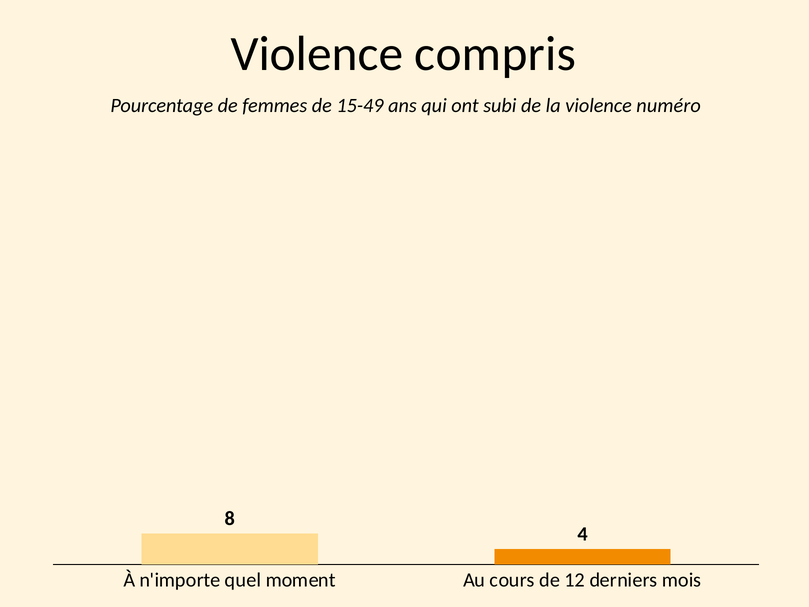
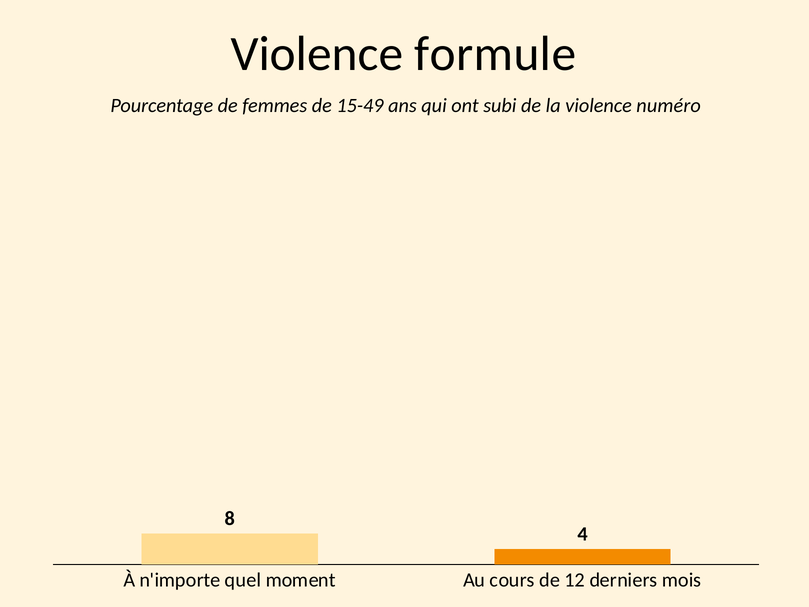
compris: compris -> formule
